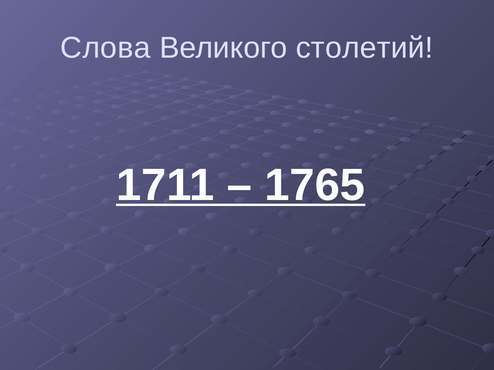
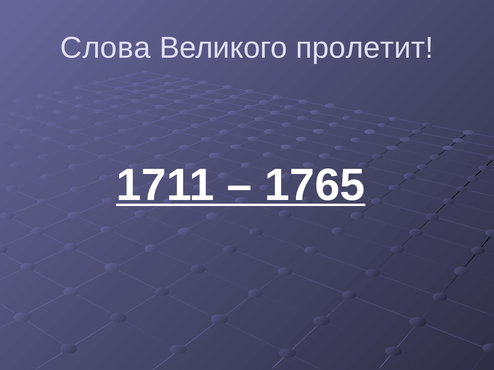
столетий: столетий -> пролетит
